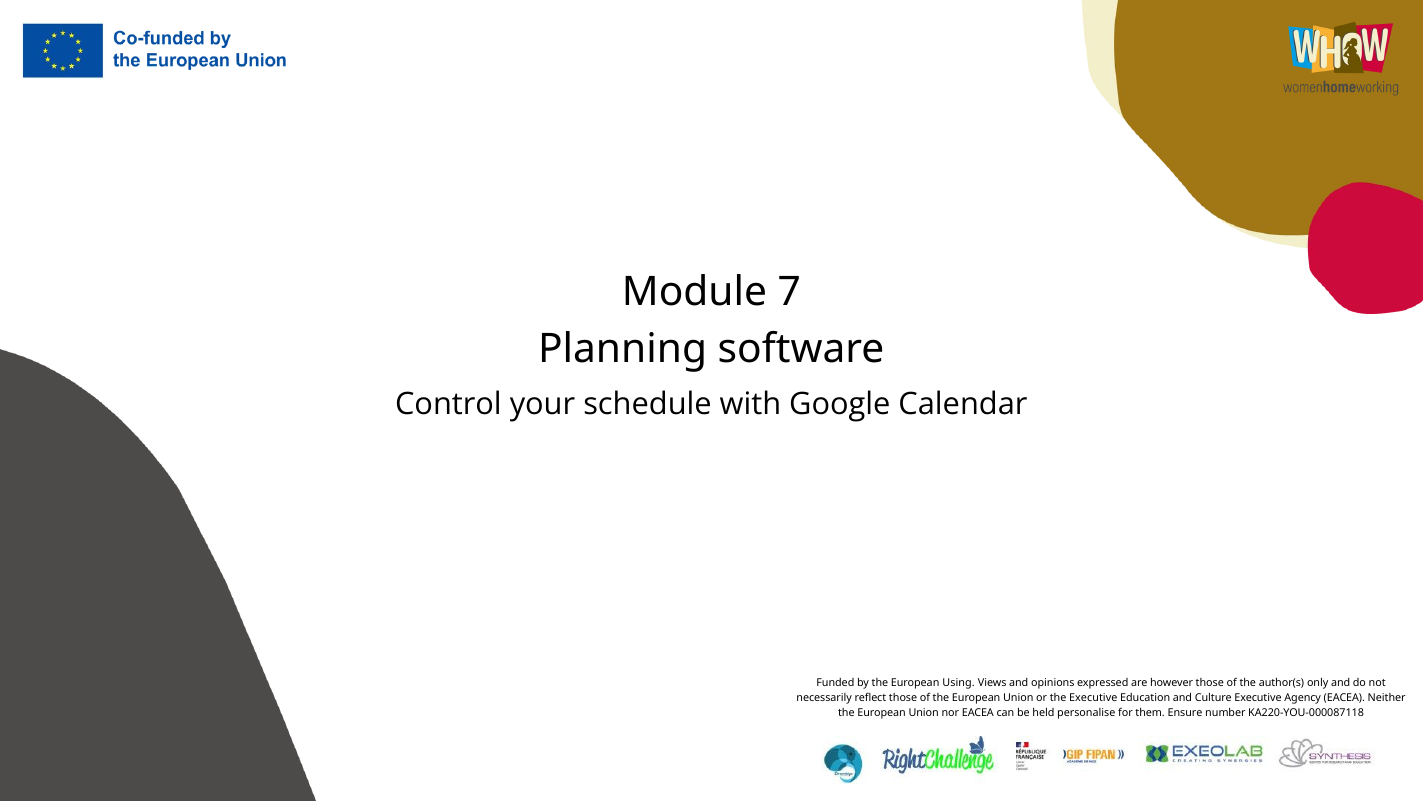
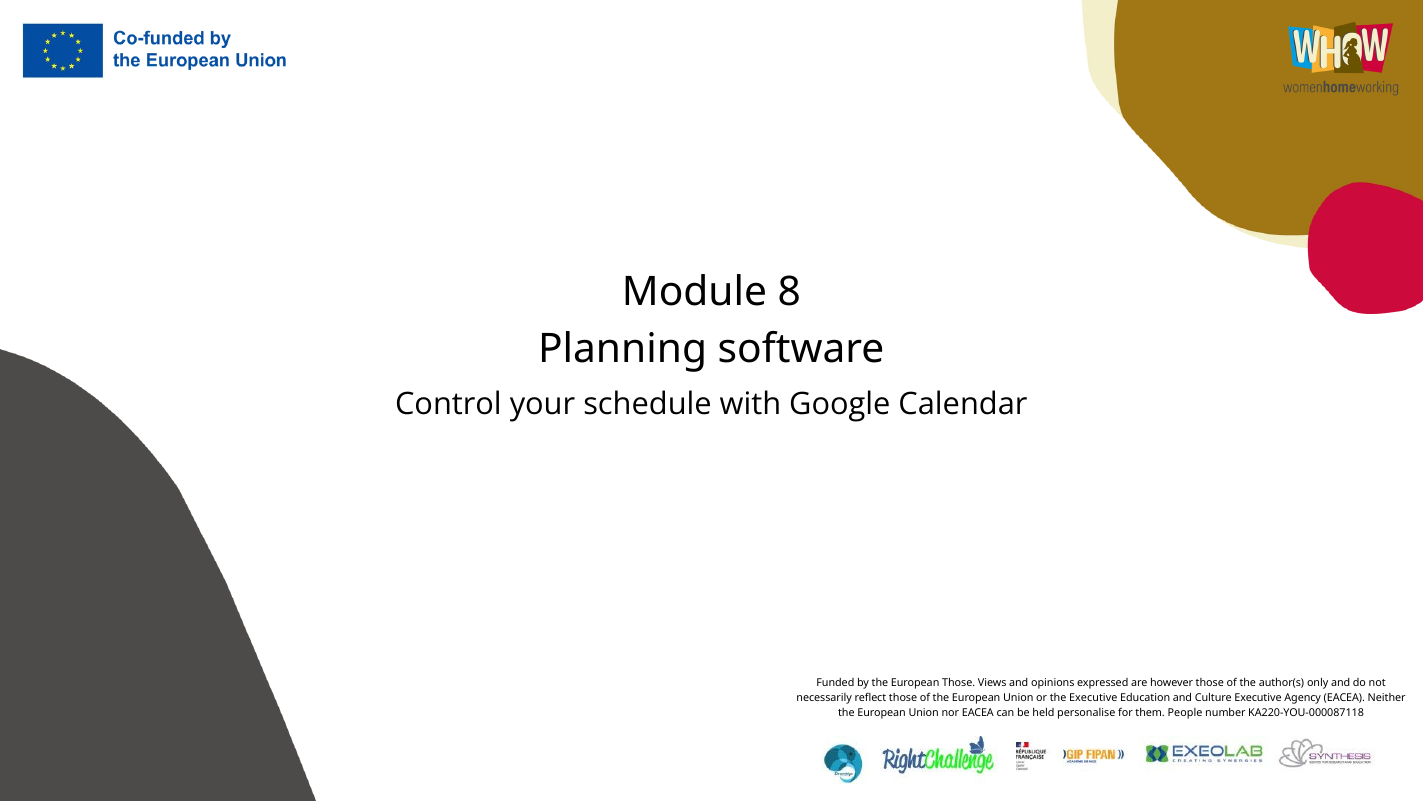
7: 7 -> 8
European Using: Using -> Those
Ensure: Ensure -> People
